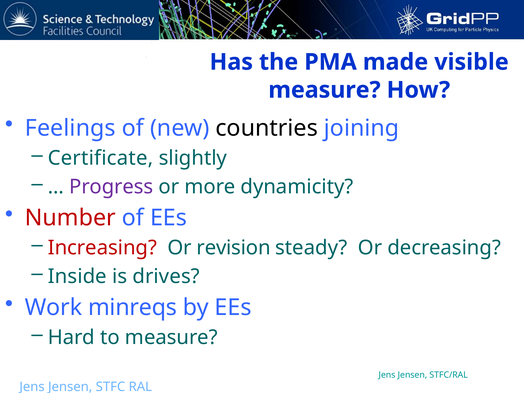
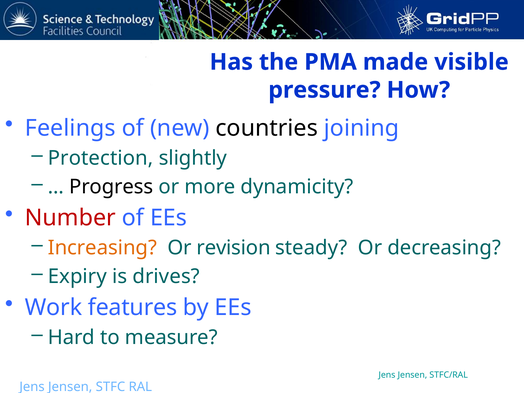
measure at (324, 90): measure -> pressure
Certificate: Certificate -> Protection
Progress colour: purple -> black
Increasing colour: red -> orange
Inside: Inside -> Expiry
minreqs: minreqs -> features
